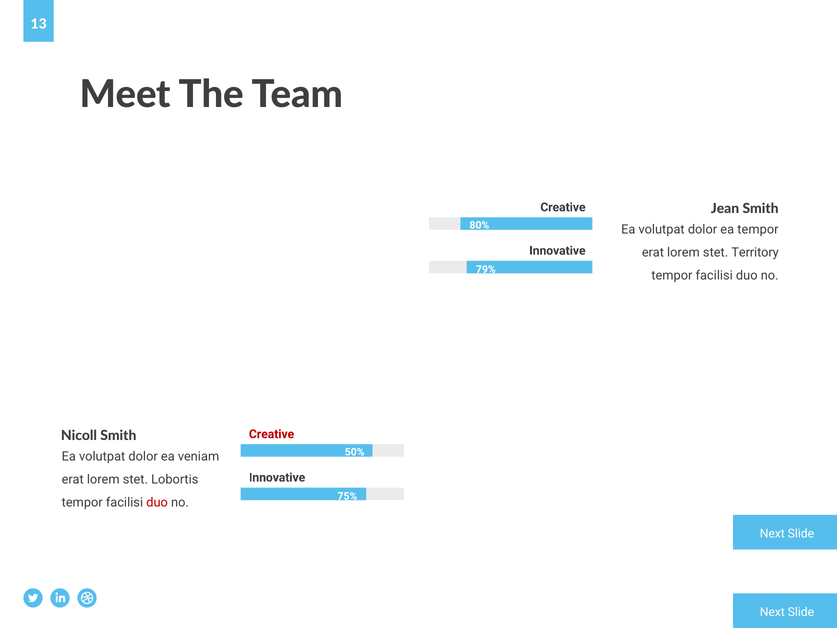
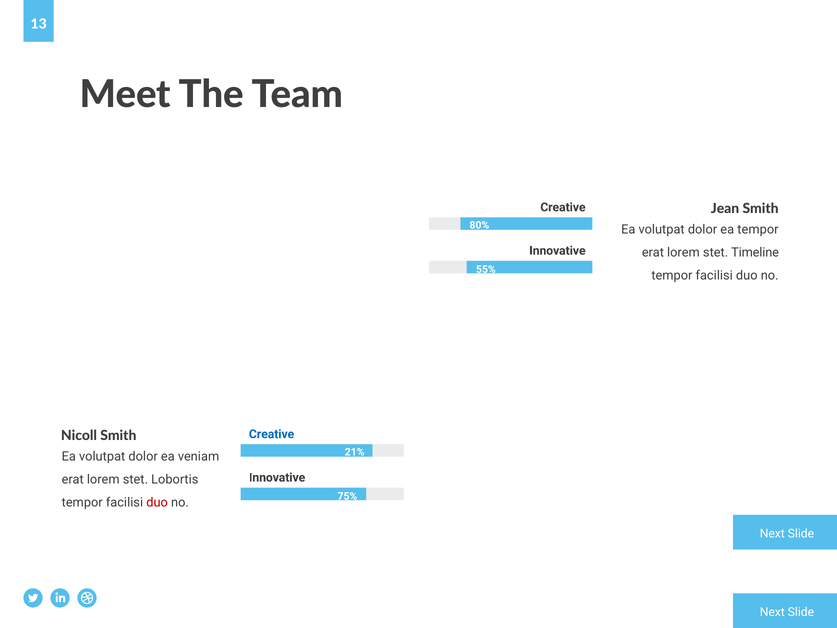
Territory: Territory -> Timeline
79%: 79% -> 55%
Creative at (272, 434) colour: red -> blue
50%: 50% -> 21%
